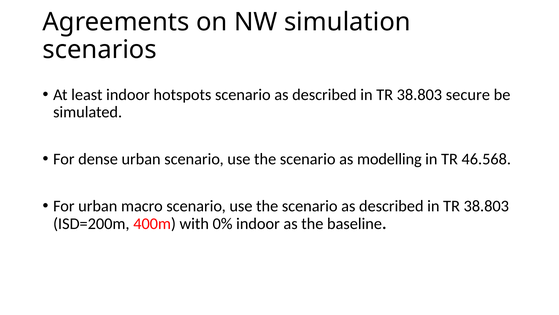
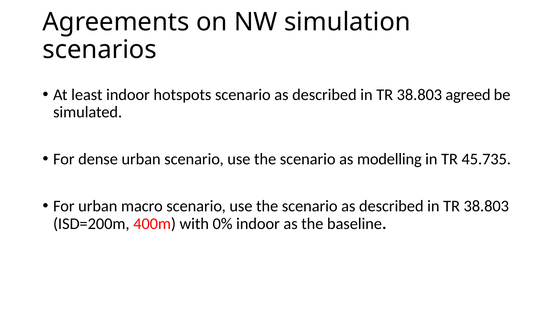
secure: secure -> agreed
46.568: 46.568 -> 45.735
